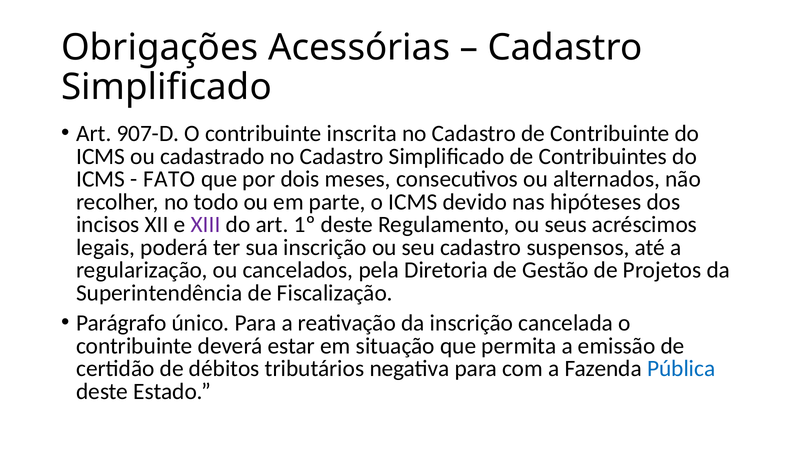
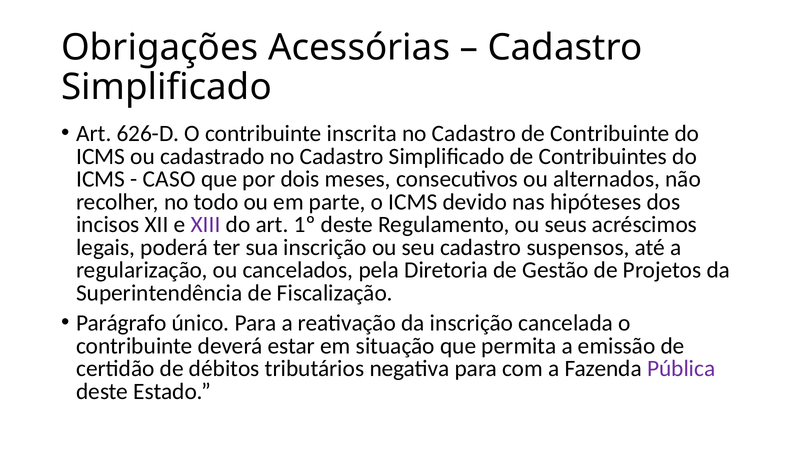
907-D: 907-D -> 626-D
FATO: FATO -> CASO
Pública colour: blue -> purple
